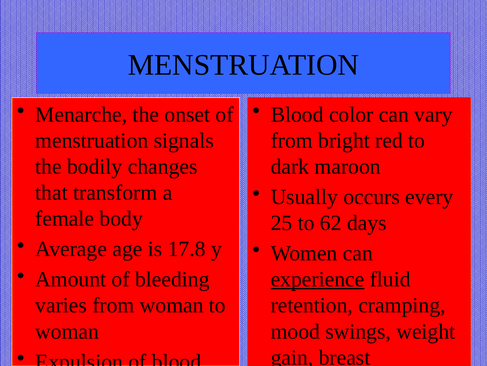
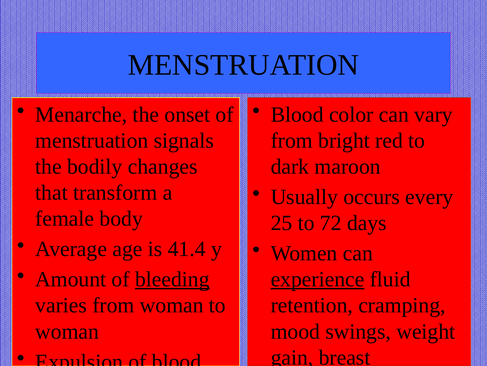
62: 62 -> 72
17.8: 17.8 -> 41.4
bleeding underline: none -> present
